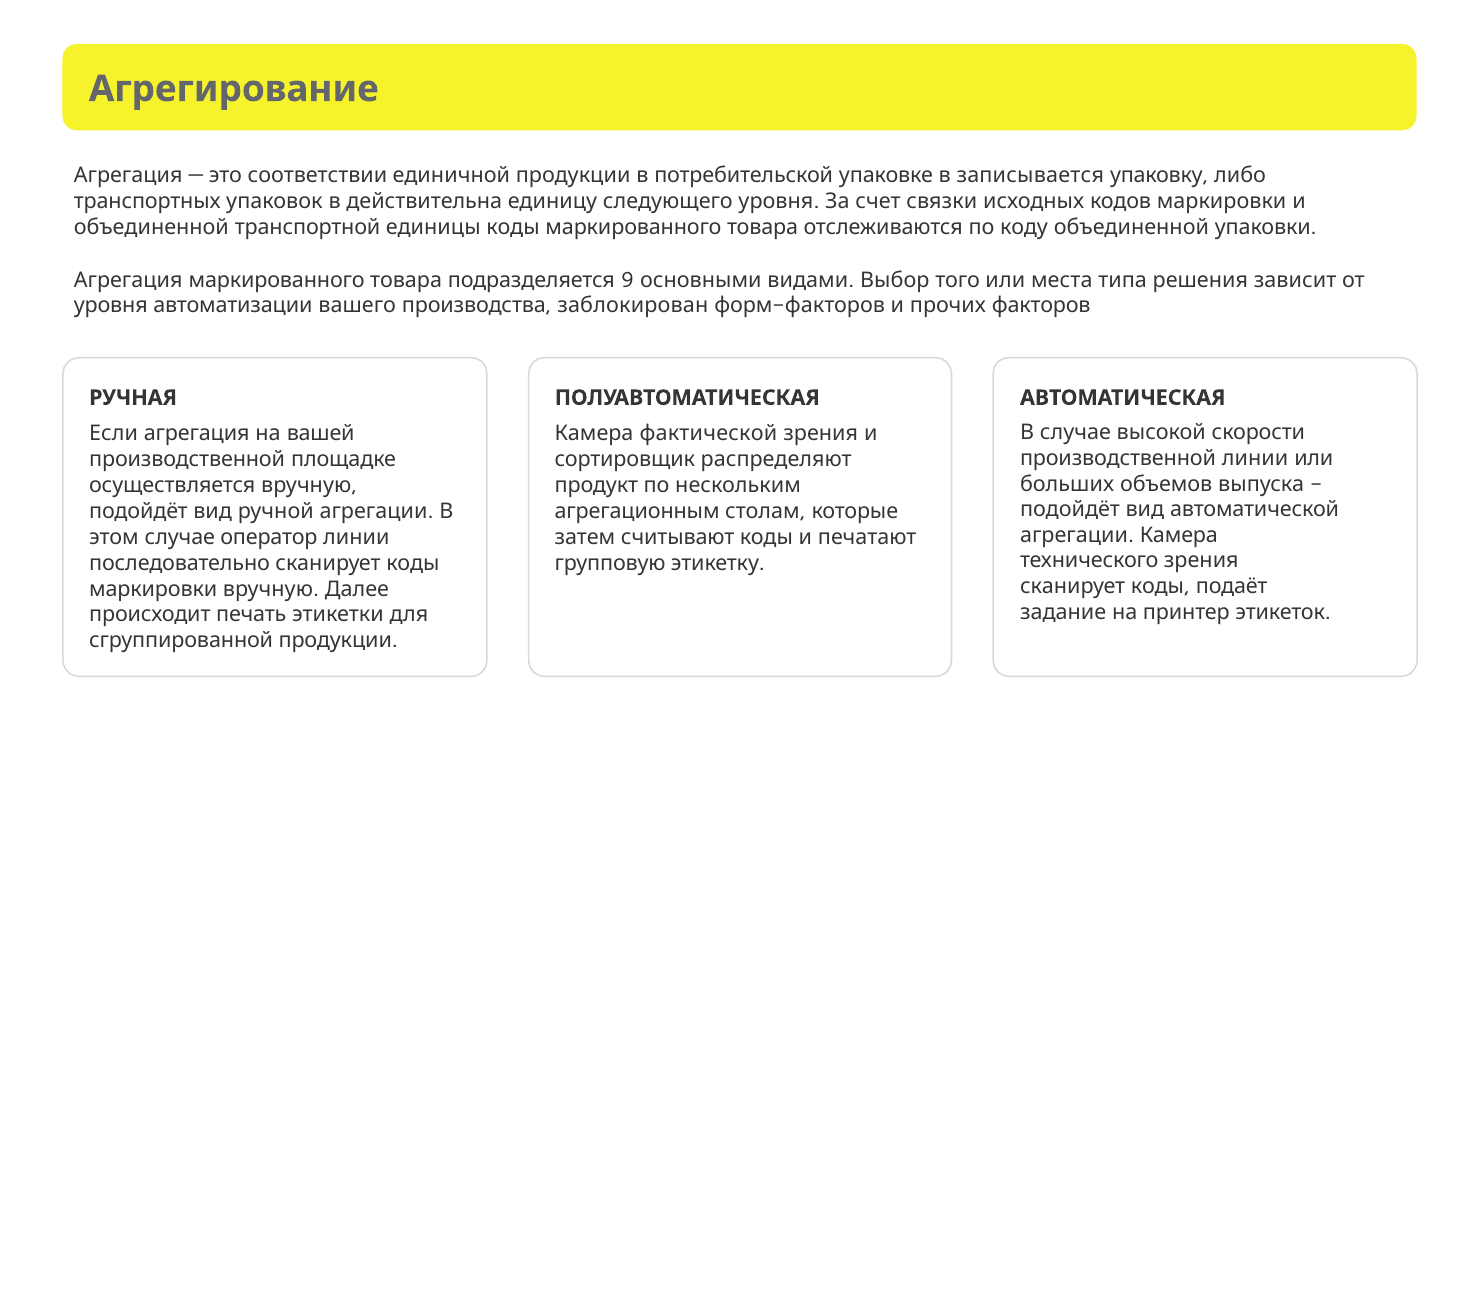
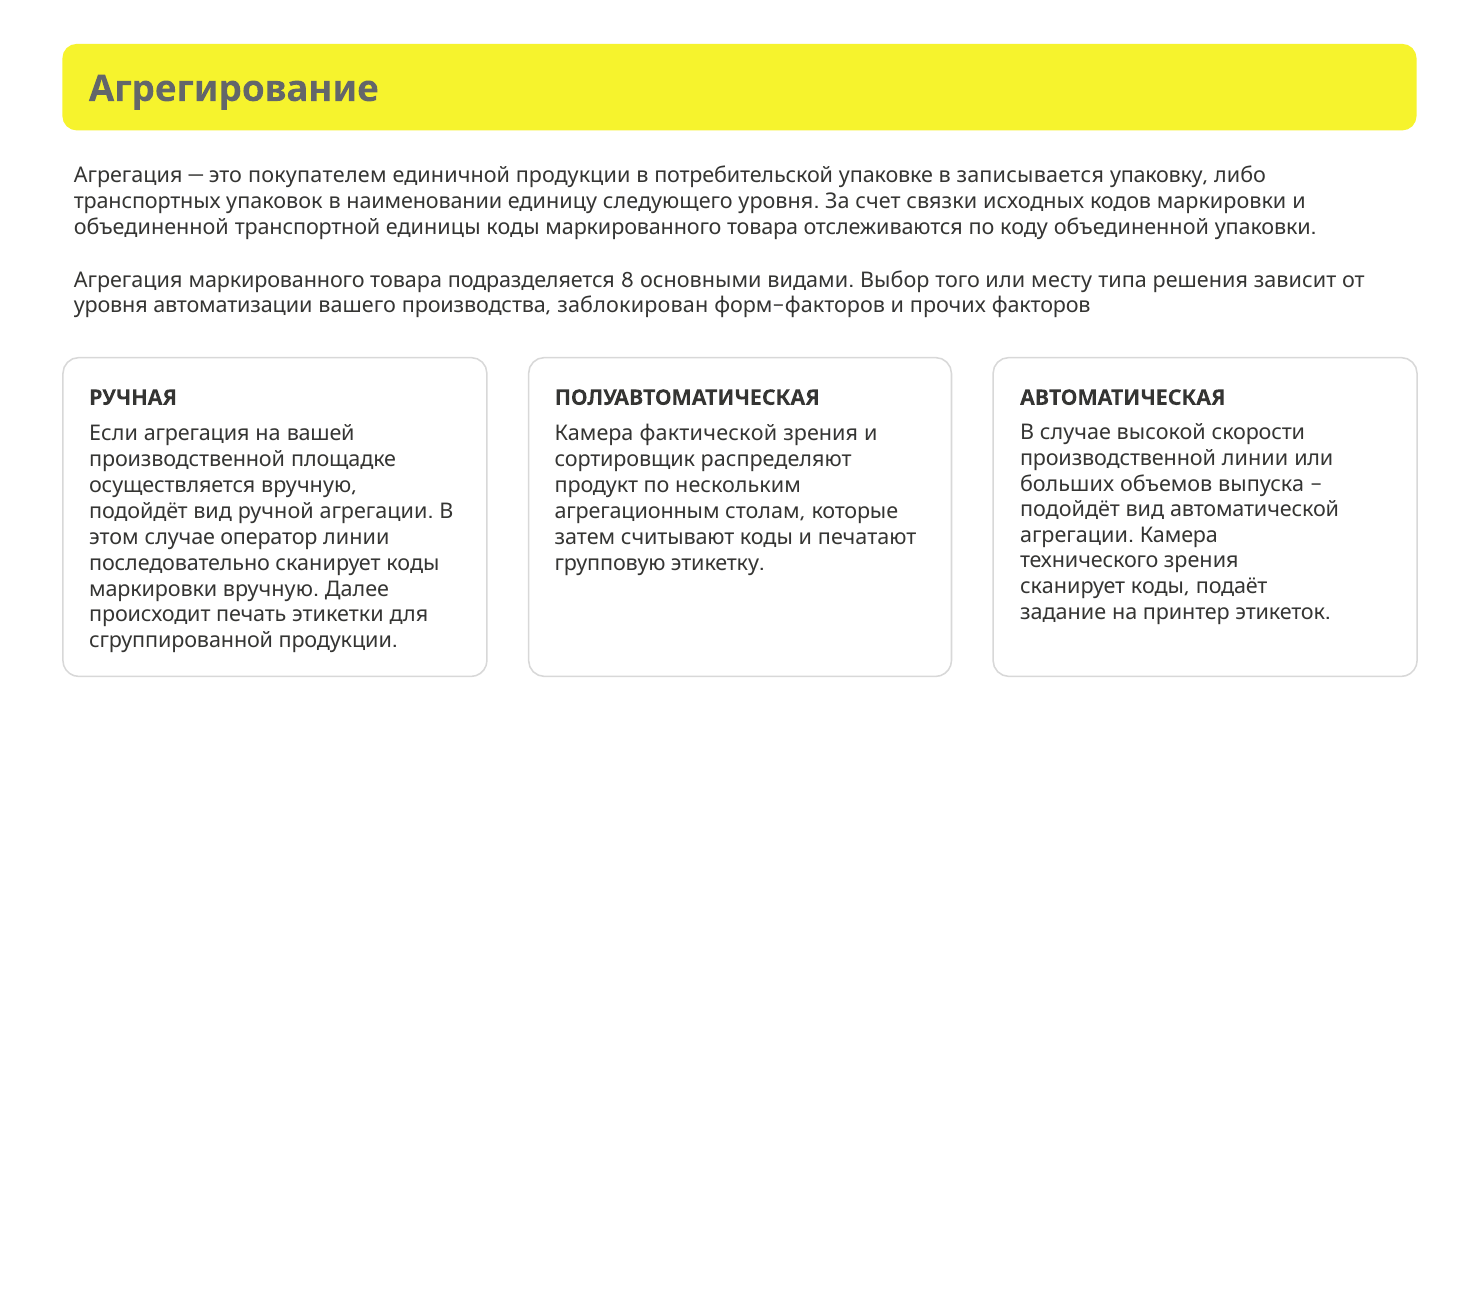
соответствии: соответствии -> покупателем
действительна: действительна -> наименовании
9: 9 -> 8
места: места -> месту
